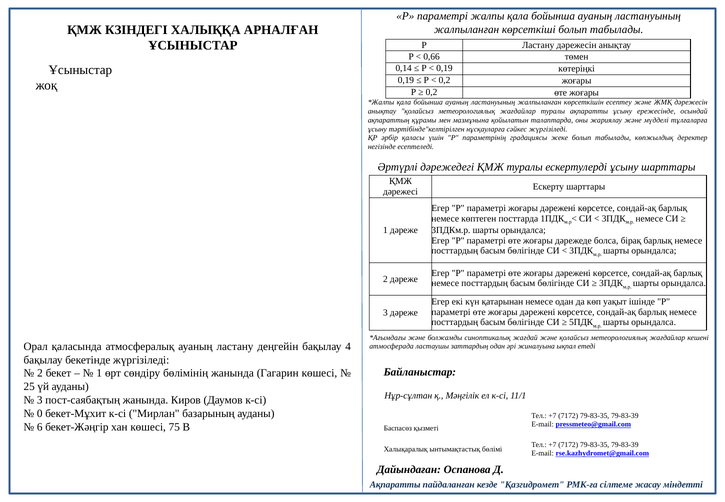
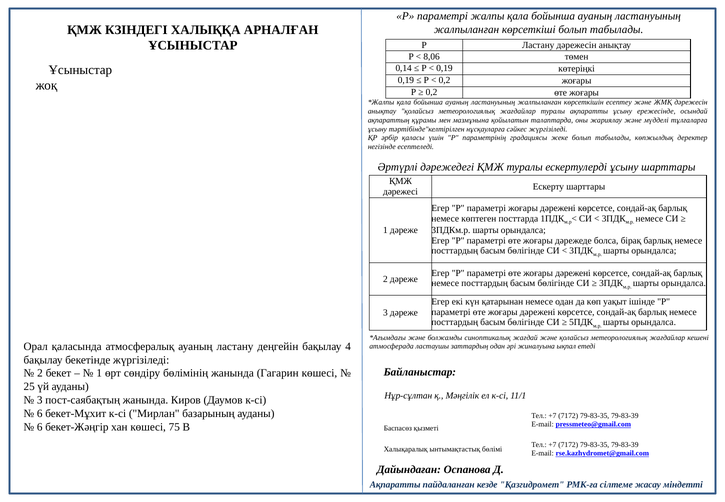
0,66: 0,66 -> 8,06
0 at (40, 413): 0 -> 6
